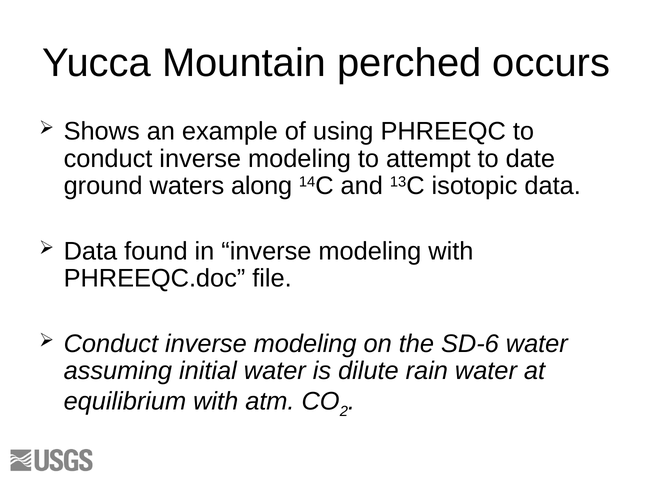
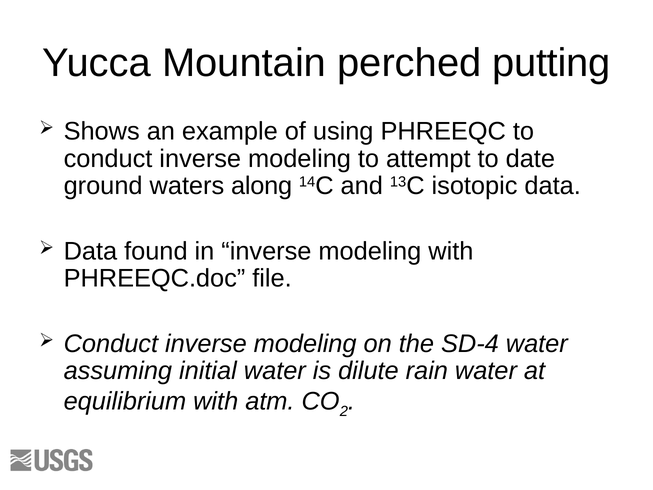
occurs: occurs -> putting
SD-6: SD-6 -> SD-4
